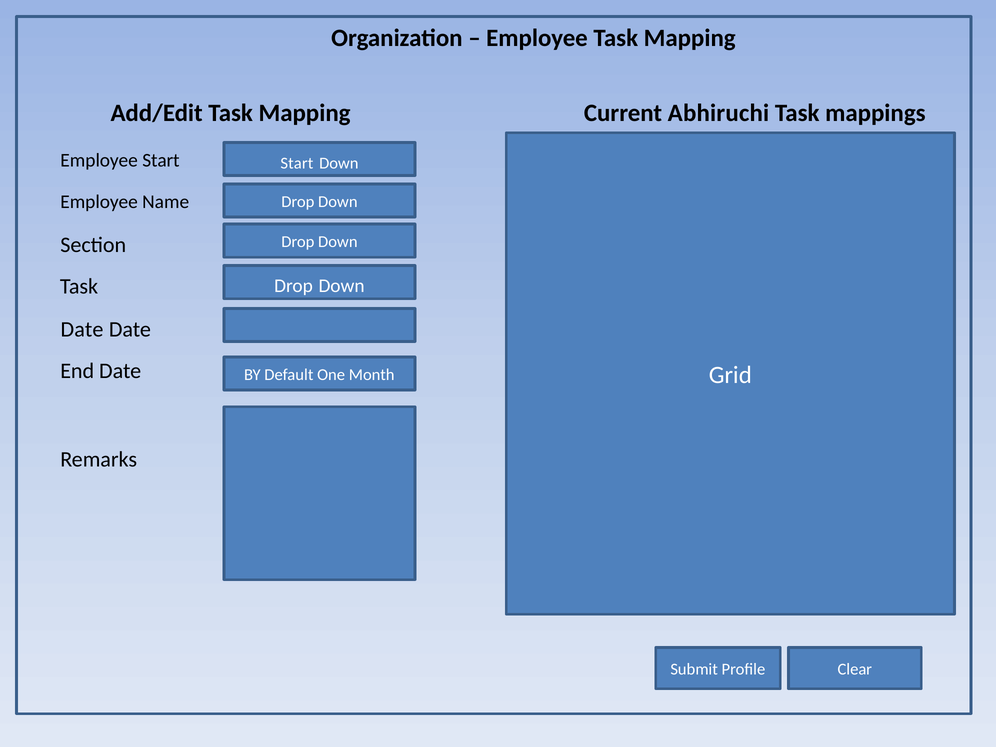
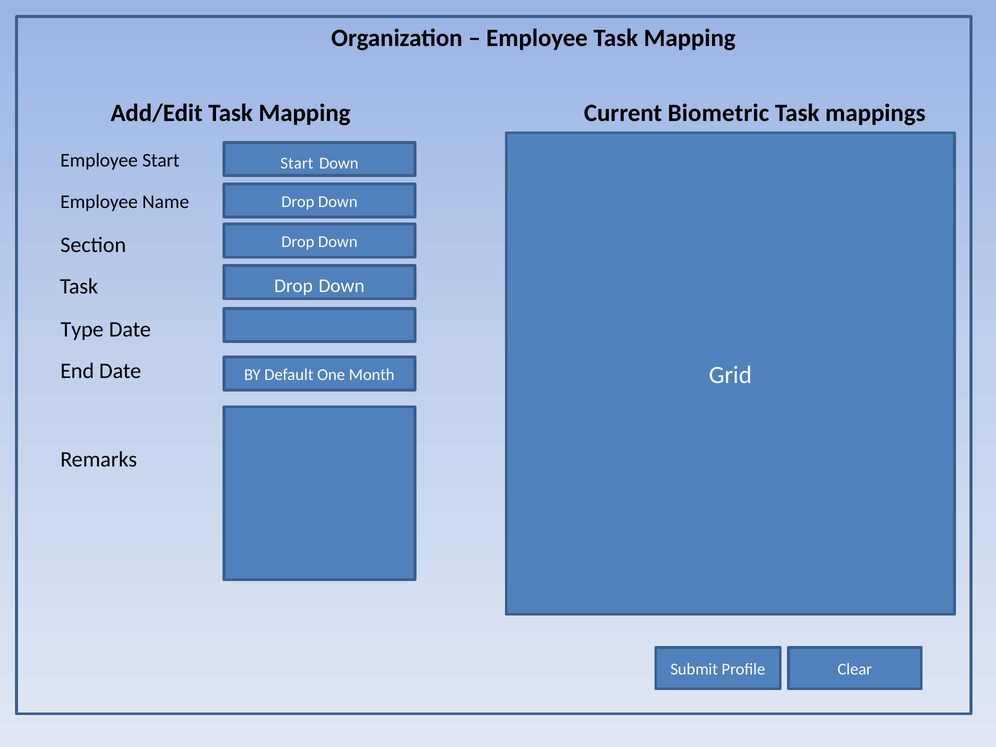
Abhiruchi: Abhiruchi -> Biometric
Date at (82, 330): Date -> Type
